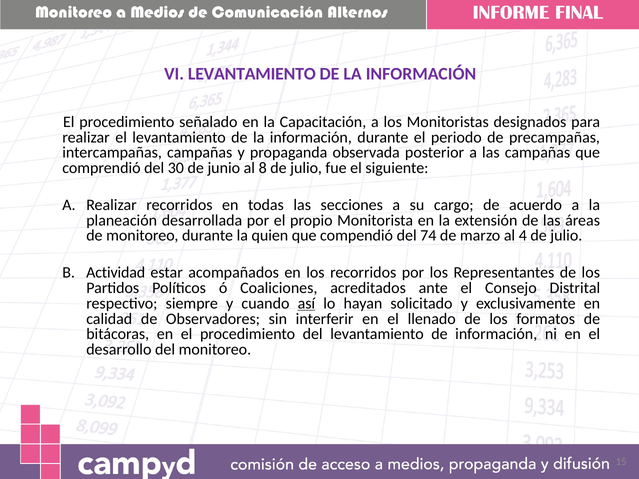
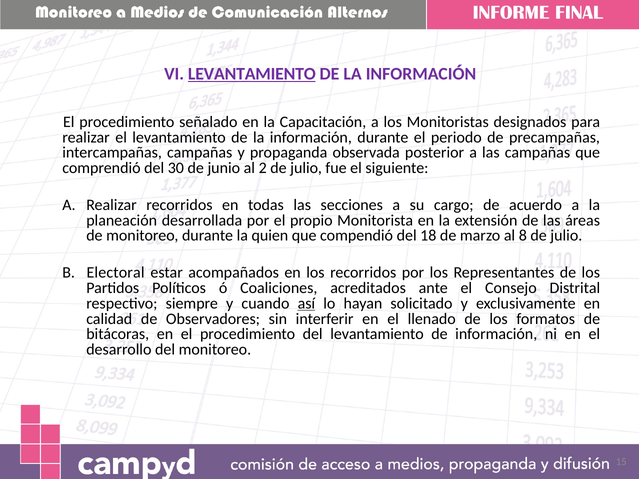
LEVANTAMIENTO at (252, 74) underline: none -> present
8: 8 -> 2
74: 74 -> 18
4: 4 -> 8
Actividad: Actividad -> Electoral
